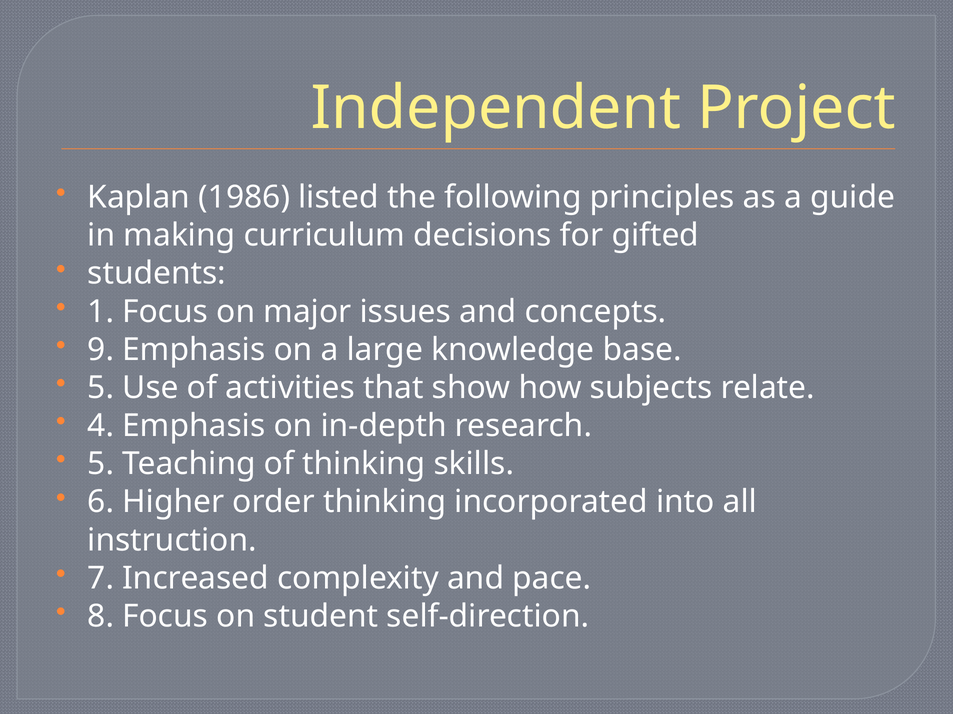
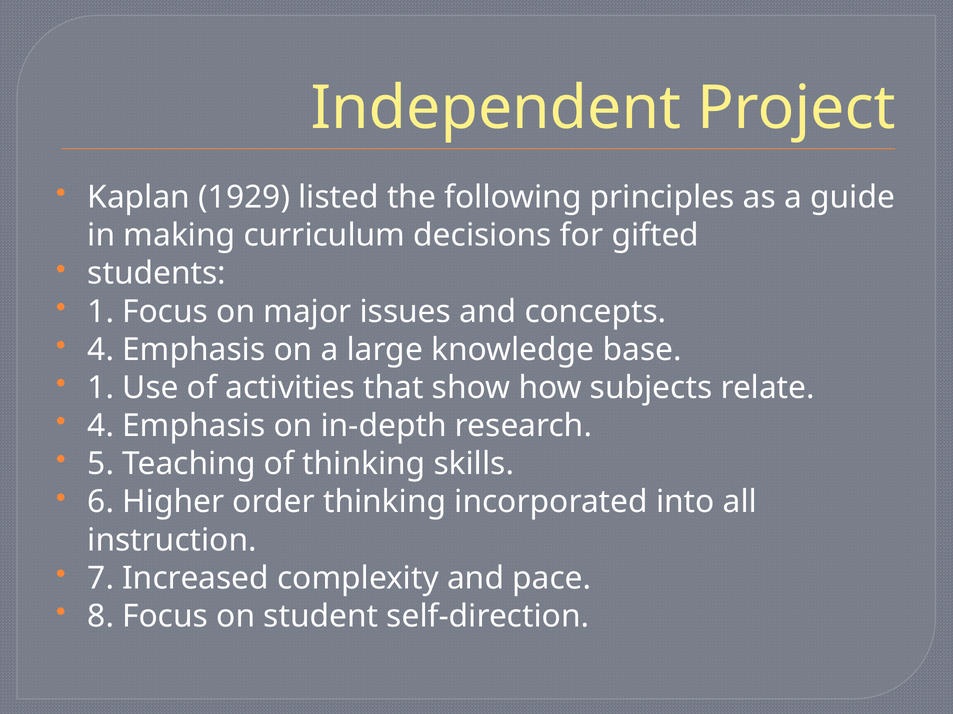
1986: 1986 -> 1929
9 at (101, 350): 9 -> 4
5 at (101, 388): 5 -> 1
